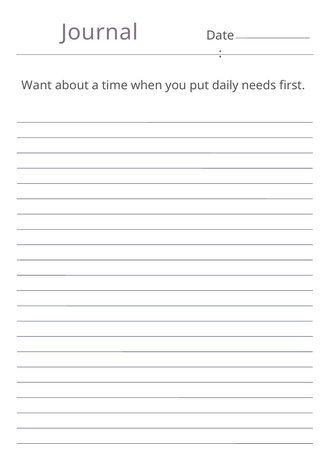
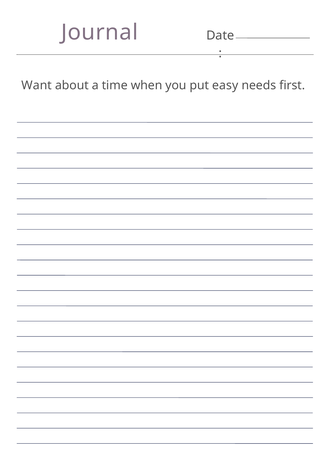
daily: daily -> easy
